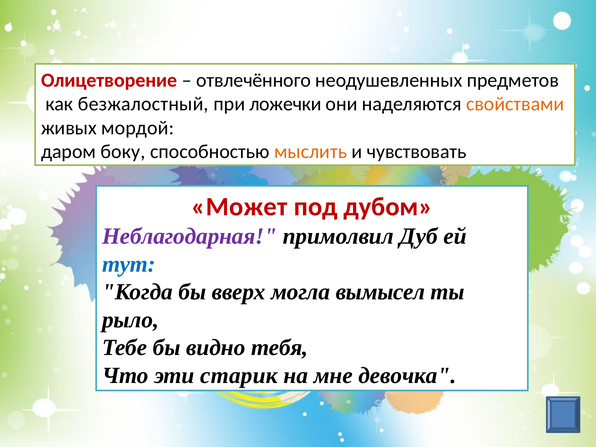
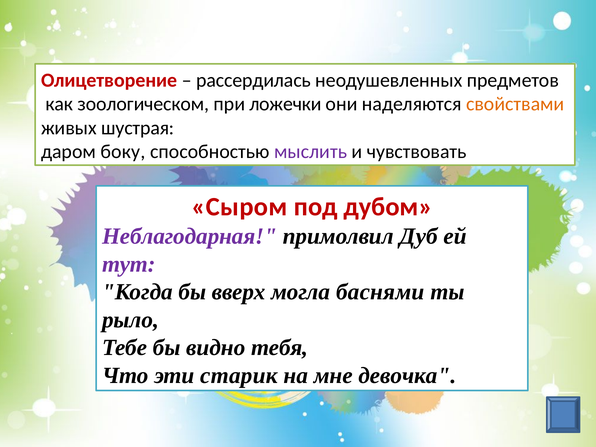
отвлечённого: отвлечённого -> рассердилась
безжалостный: безжалостный -> зоологическом
мордой: мордой -> шустрая
мыслить colour: orange -> purple
Может: Может -> Сыром
тут colour: blue -> purple
вымысел: вымысел -> баснями
